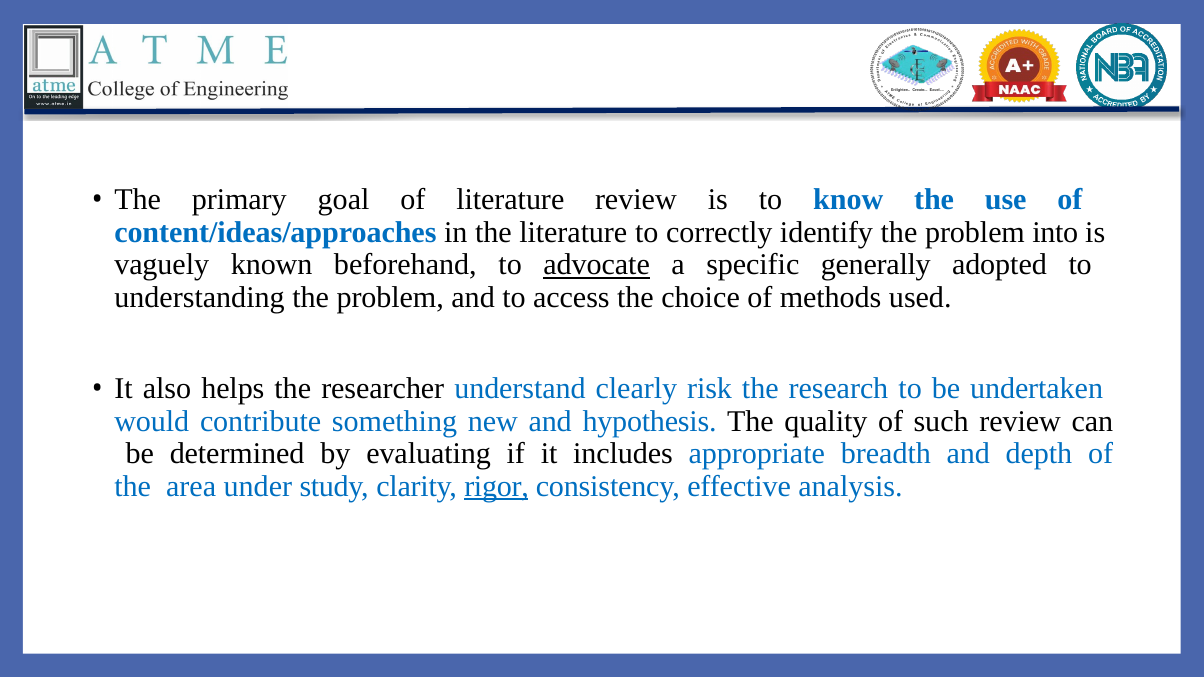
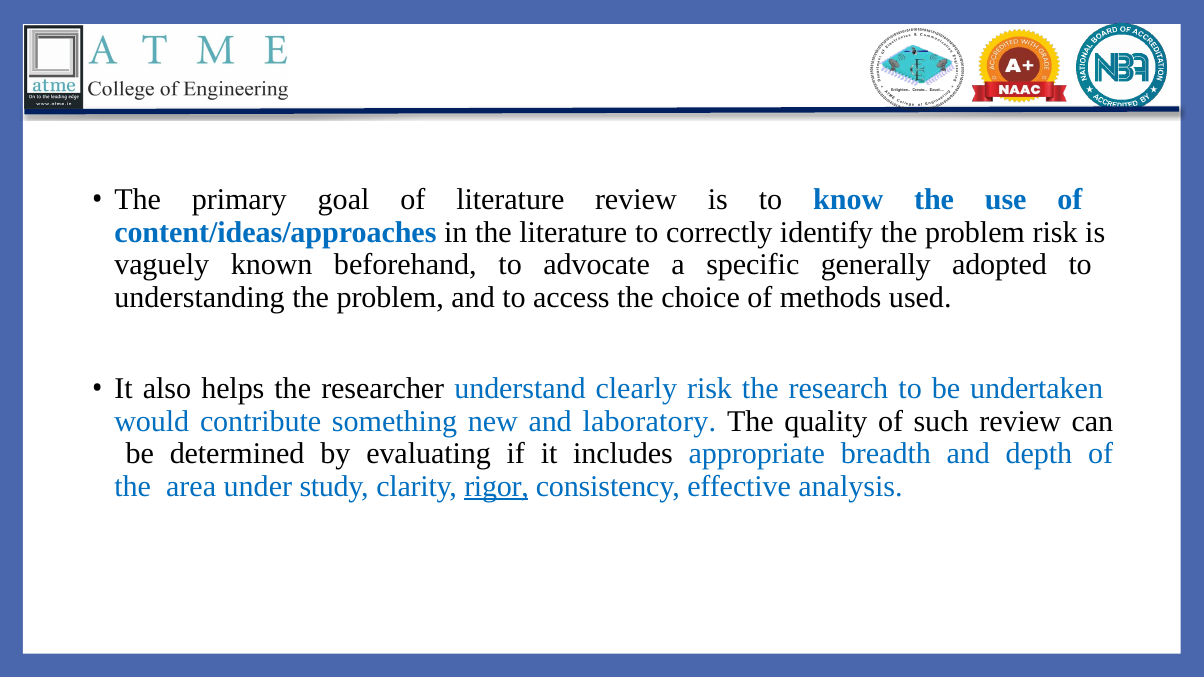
problem into: into -> risk
advocate underline: present -> none
hypothesis: hypothesis -> laboratory
